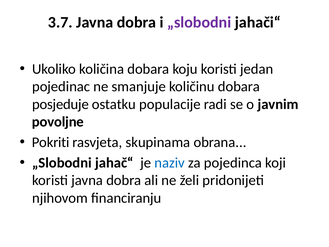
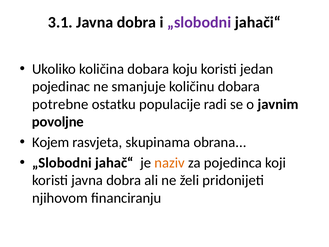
3.7: 3.7 -> 3.1
posjeduje: posjeduje -> potrebne
Pokriti: Pokriti -> Kojem
naziv colour: blue -> orange
